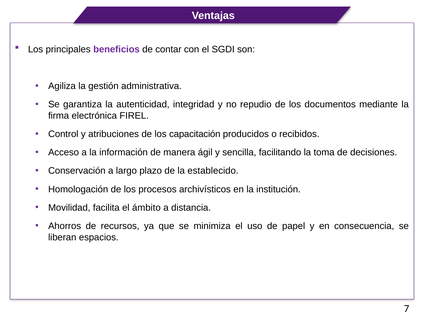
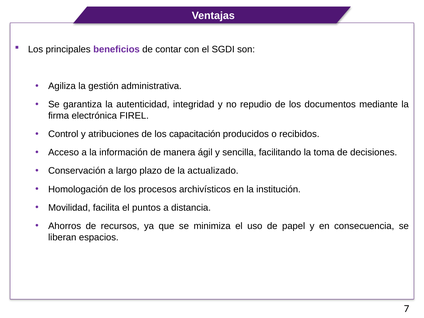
establecido: establecido -> actualizado
ámbito: ámbito -> puntos
